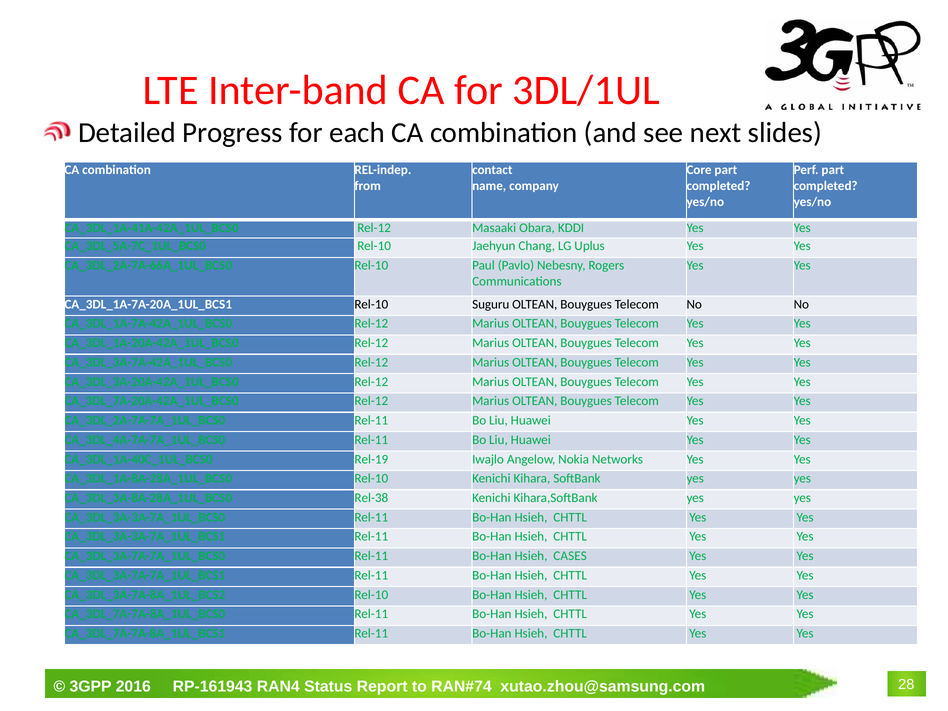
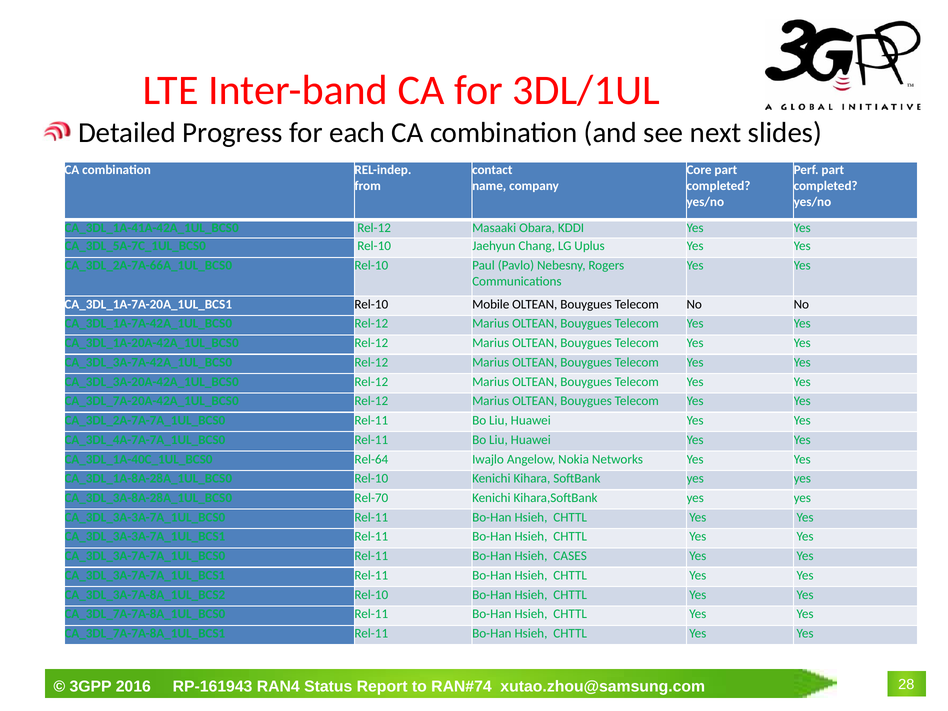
Rel-10 Suguru: Suguru -> Mobile
Rel-19: Rel-19 -> Rel-64
Rel-38: Rel-38 -> Rel-70
